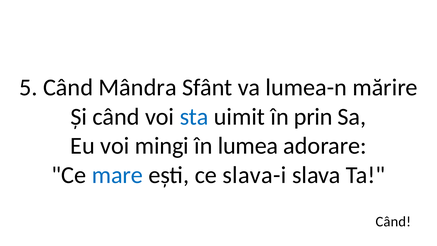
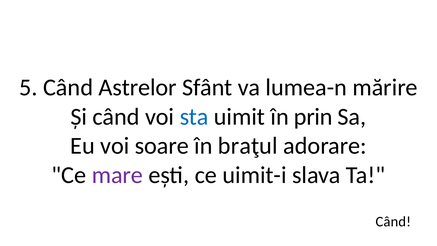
Mândra: Mândra -> Astrelor
mingi: mingi -> soare
lumea: lumea -> braţul
mare colour: blue -> purple
slava-i: slava-i -> uimit-i
